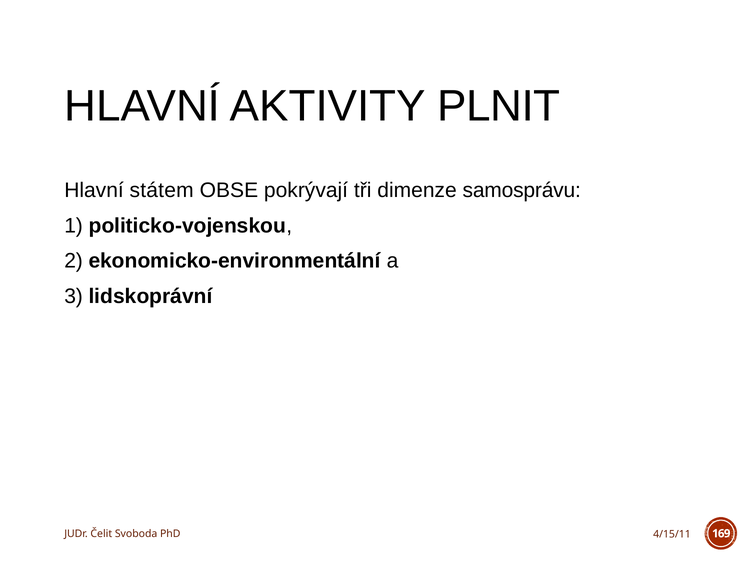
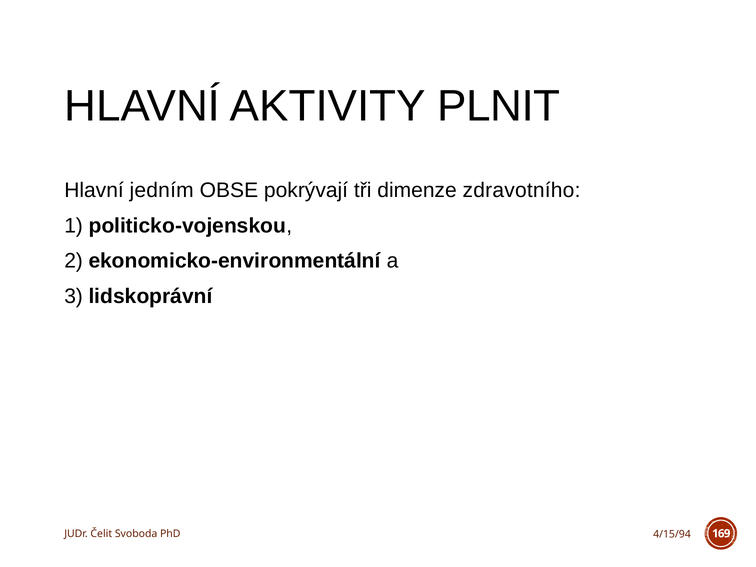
státem: státem -> jedním
samosprávu: samosprávu -> zdravotního
4/15/11: 4/15/11 -> 4/15/94
